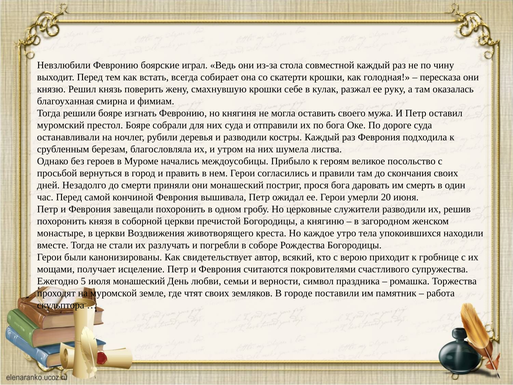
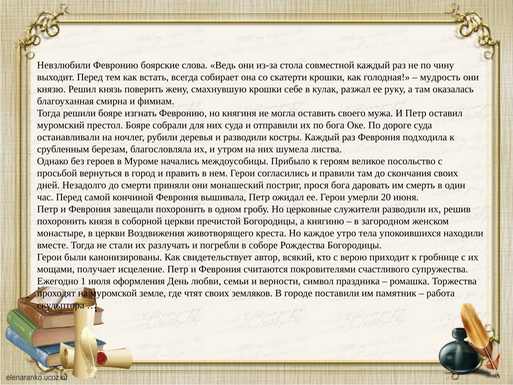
играл: играл -> слова
пересказа: пересказа -> мудрость
5: 5 -> 1
июля монашеский: монашеский -> оформления
